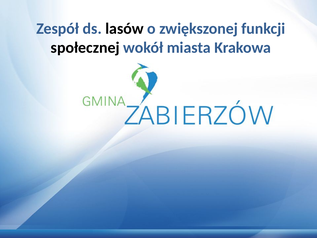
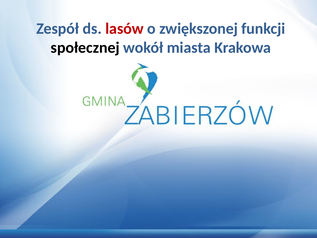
lasów colour: black -> red
